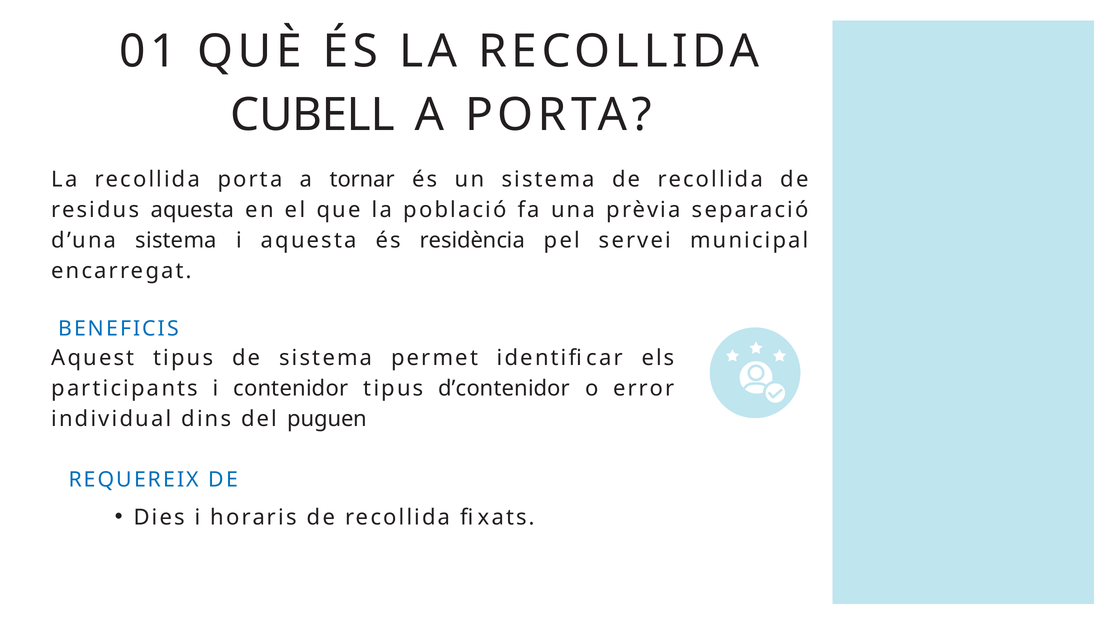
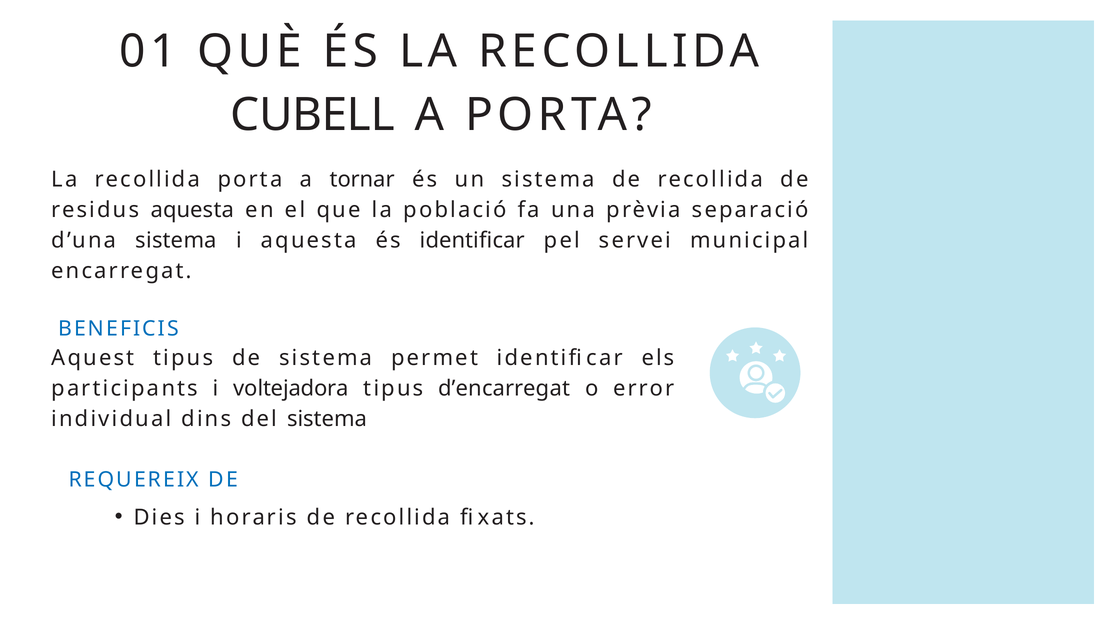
és residència: residència -> identificar
contenidor: contenidor -> voltejadora
d’contenidor: d’contenidor -> d’encarregat
del puguen: puguen -> sistema
